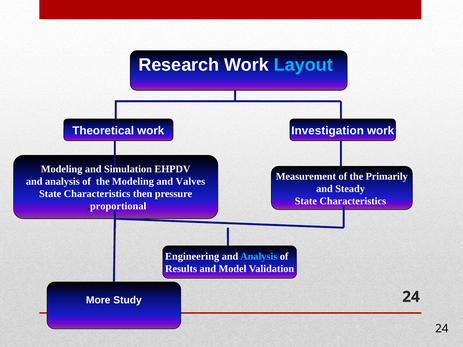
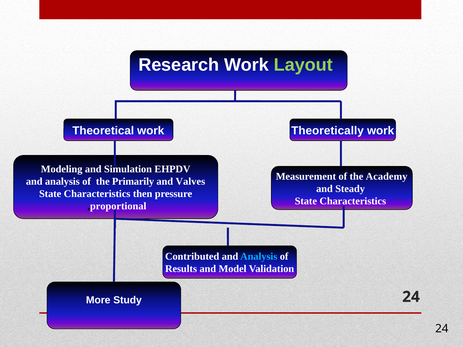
Layout colour: light blue -> light green
Investigation: Investigation -> Theoretically
Primarily: Primarily -> Academy
the Modeling: Modeling -> Primarily
Engineering: Engineering -> Contributed
